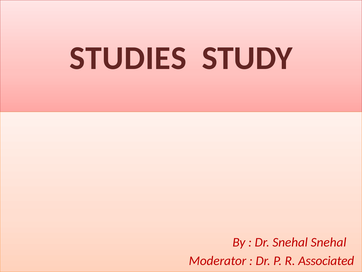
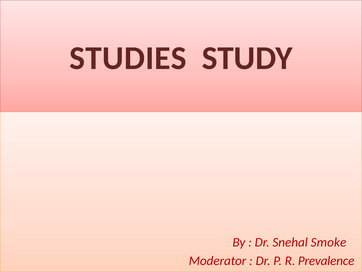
Snehal Snehal: Snehal -> Smoke
Associated: Associated -> Prevalence
